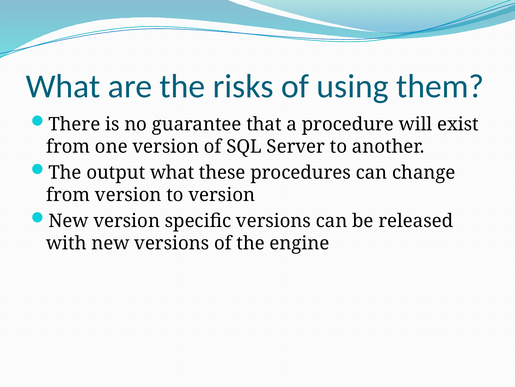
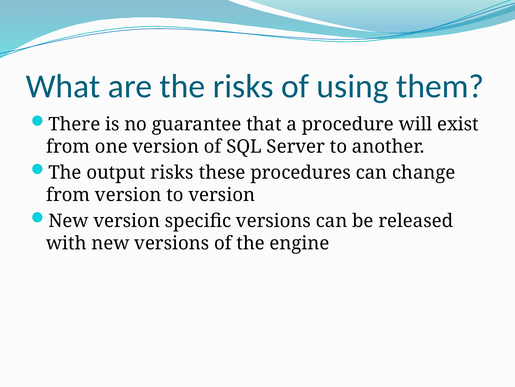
output what: what -> risks
